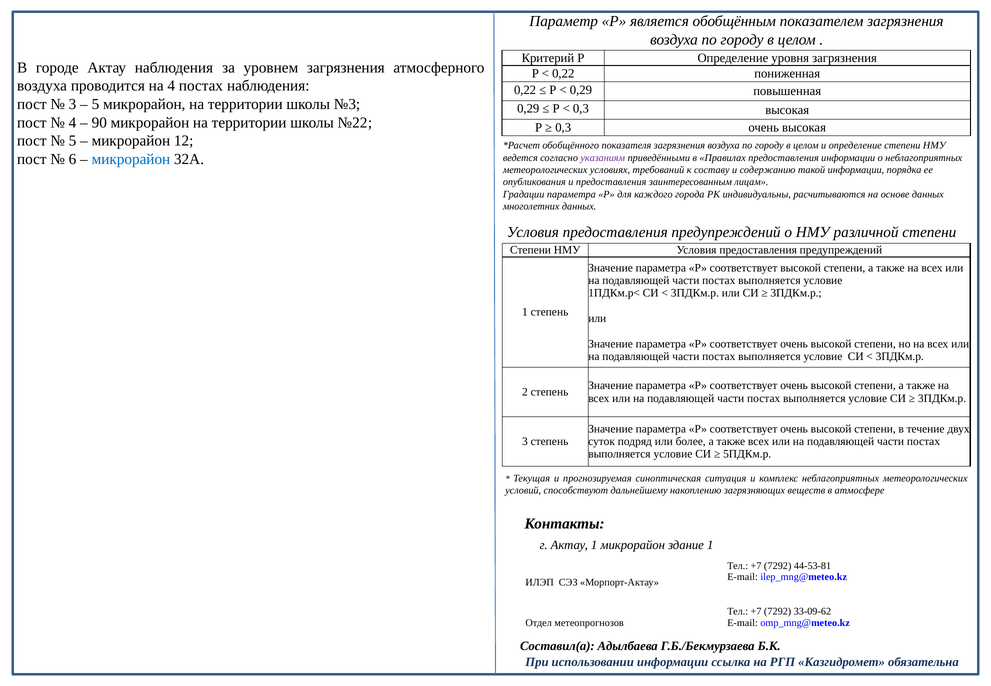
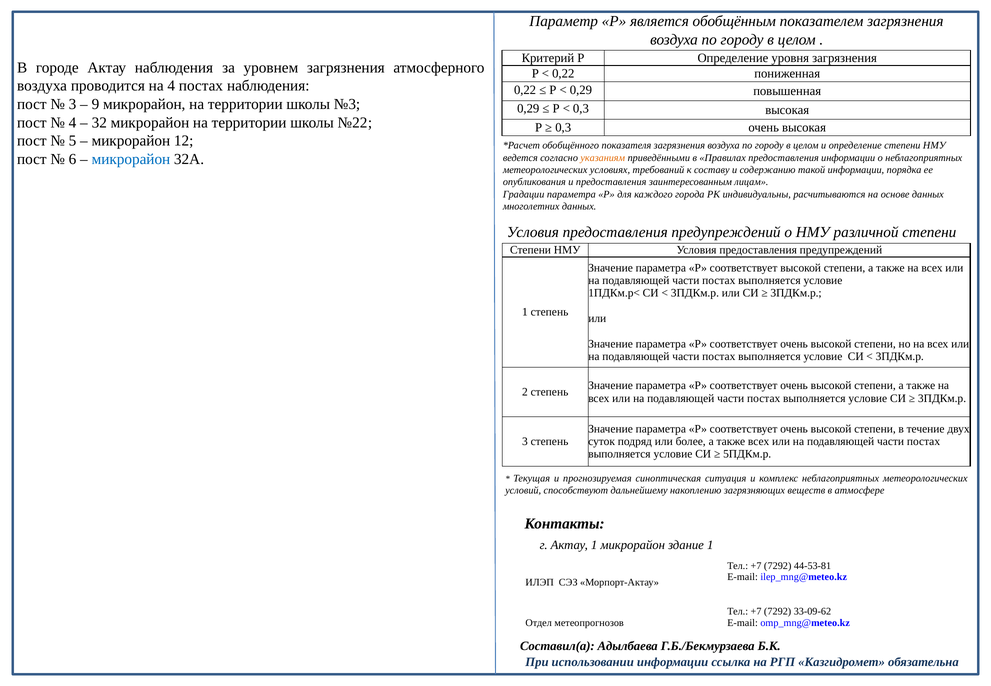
5 at (95, 104): 5 -> 9
90: 90 -> 32
указаниям colour: purple -> orange
